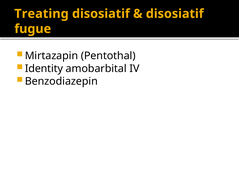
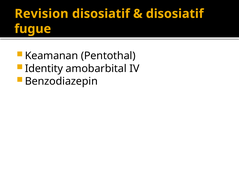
Treating: Treating -> Revision
Mirtazapin: Mirtazapin -> Keamanan
